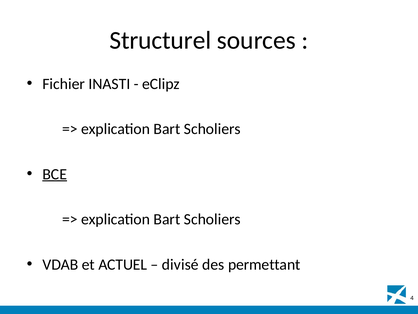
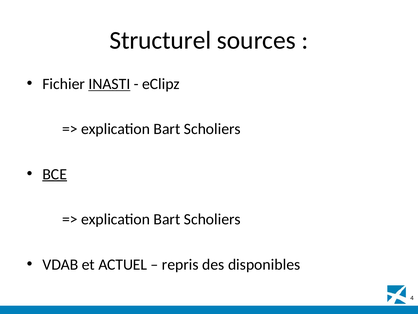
INASTI underline: none -> present
divisé: divisé -> repris
permettant: permettant -> disponibles
